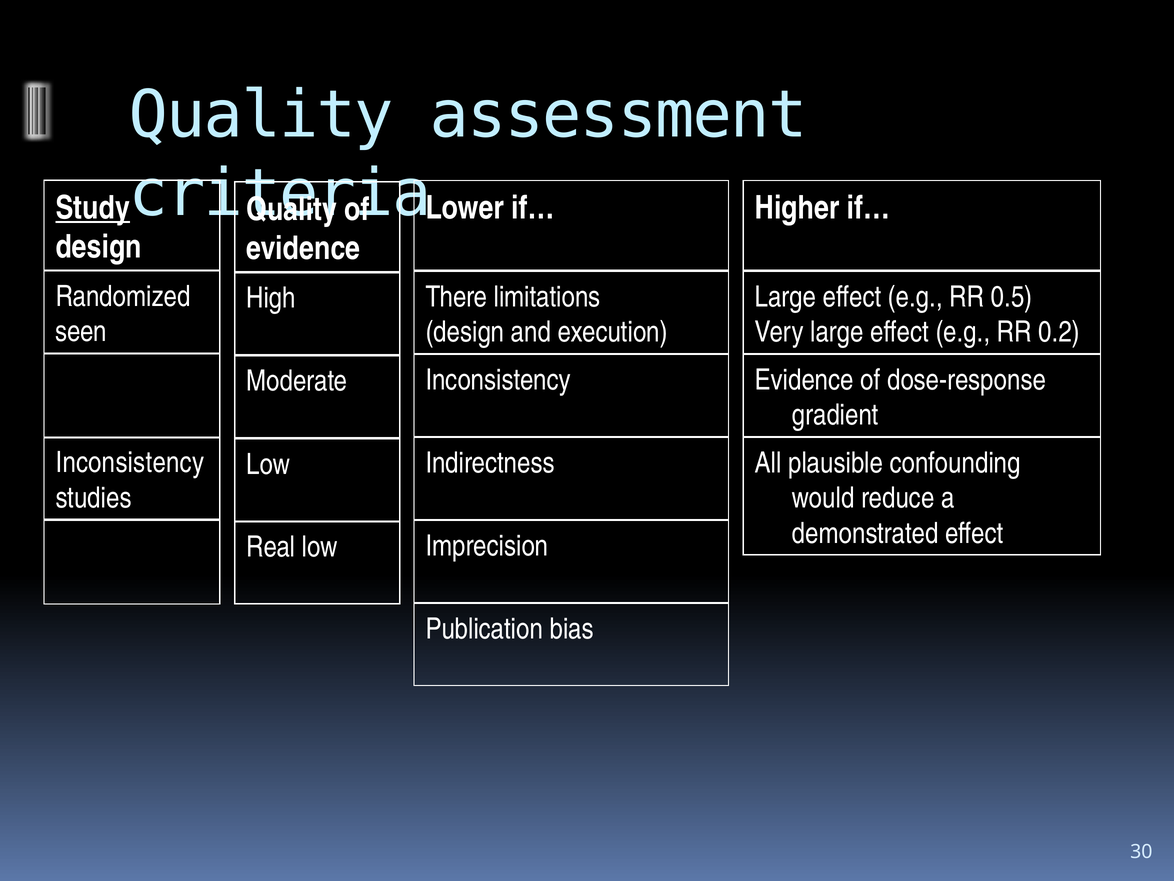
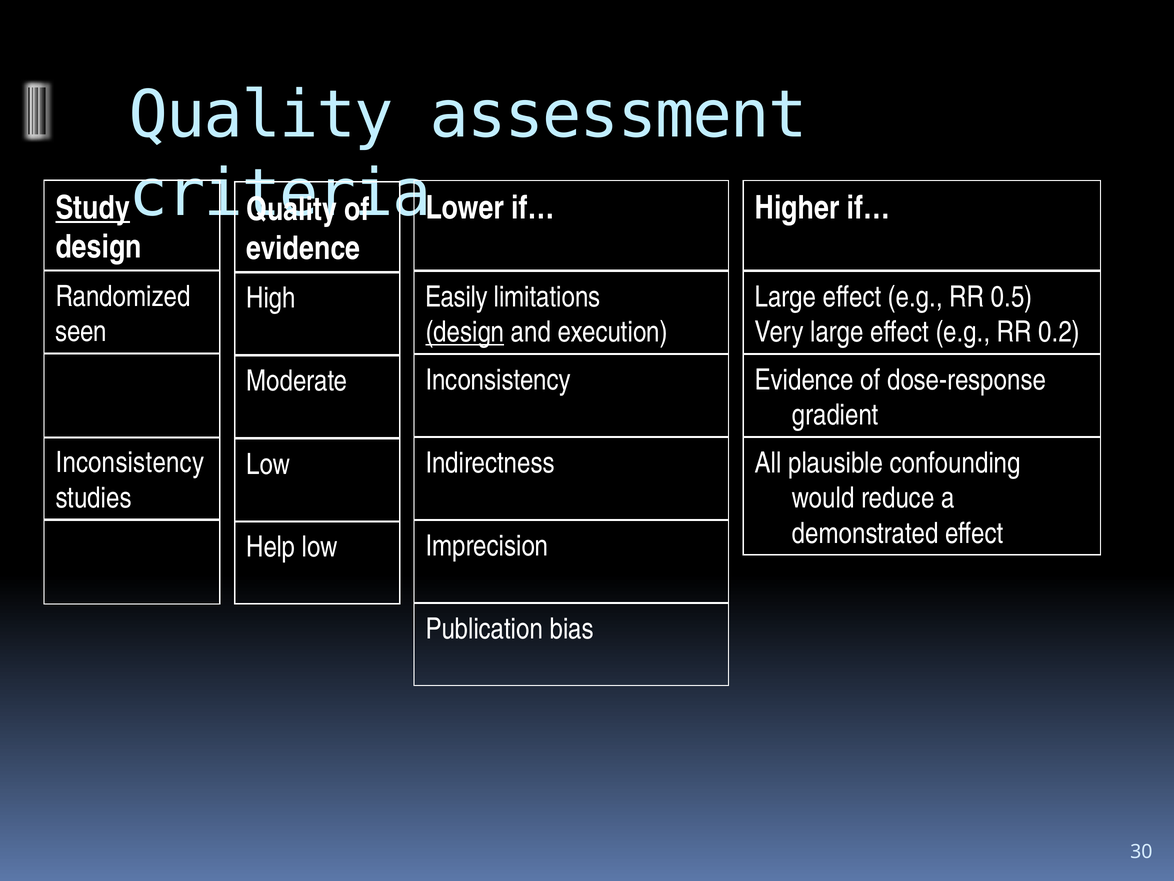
There: There -> Easily
design at (465, 332) underline: none -> present
Real: Real -> Help
